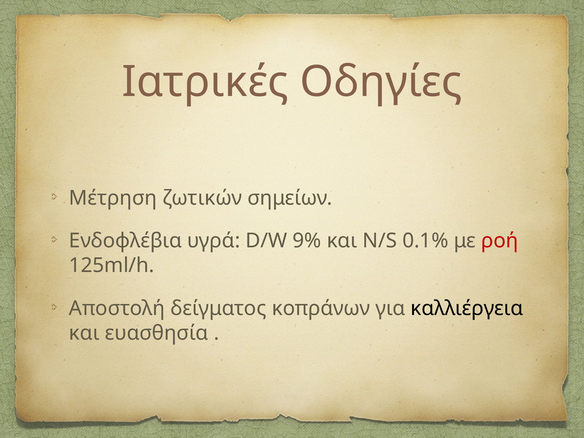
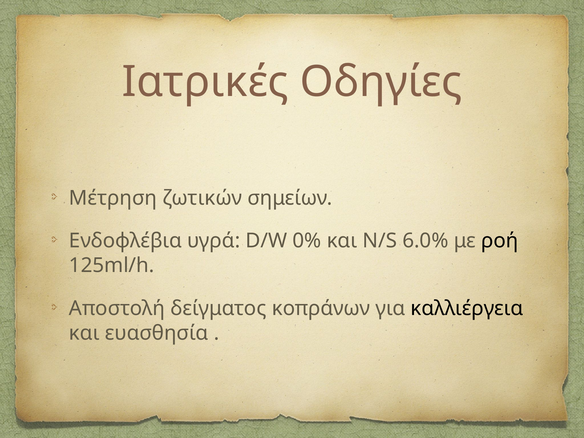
9%: 9% -> 0%
0.1%: 0.1% -> 6.0%
ροή colour: red -> black
